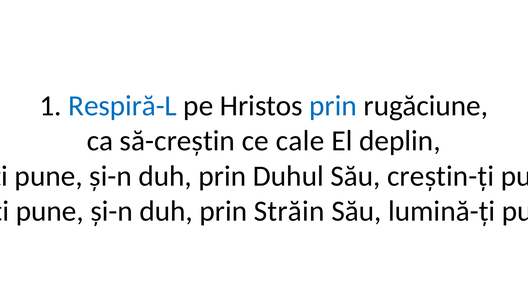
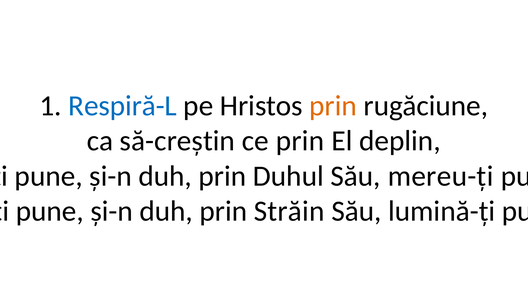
prin at (333, 106) colour: blue -> orange
ce cale: cale -> prin
creștin-ți: creștin-ți -> mereu-ți
